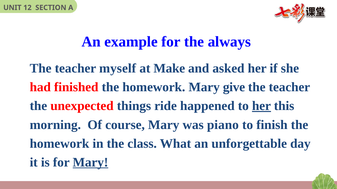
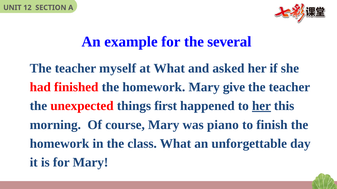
always: always -> several
at Make: Make -> What
ride: ride -> first
Mary at (90, 163) underline: present -> none
